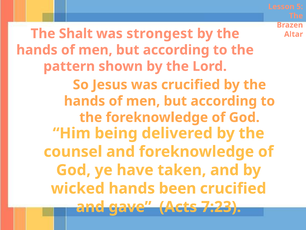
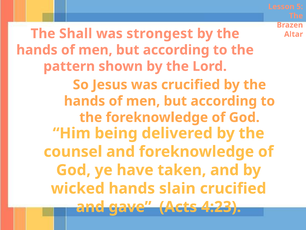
Shalt: Shalt -> Shall
been: been -> slain
7:23: 7:23 -> 4:23
